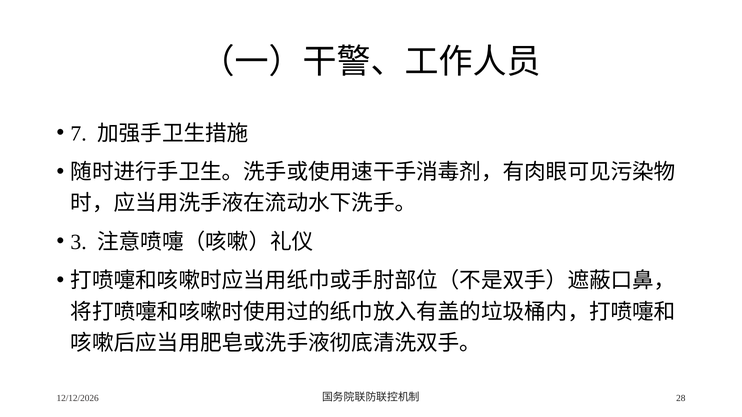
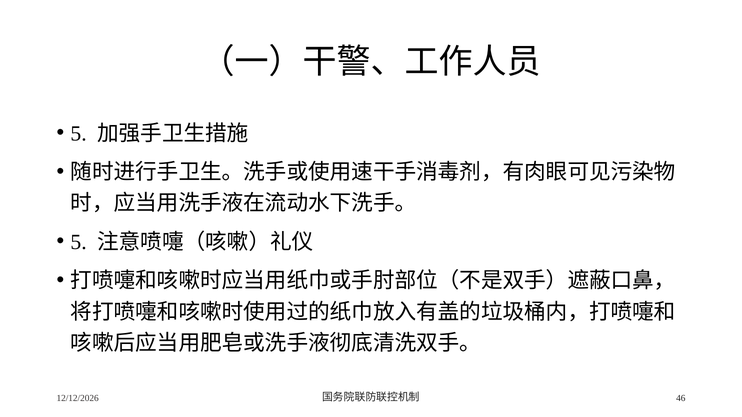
7 at (79, 134): 7 -> 5
3 at (79, 242): 3 -> 5
28: 28 -> 46
